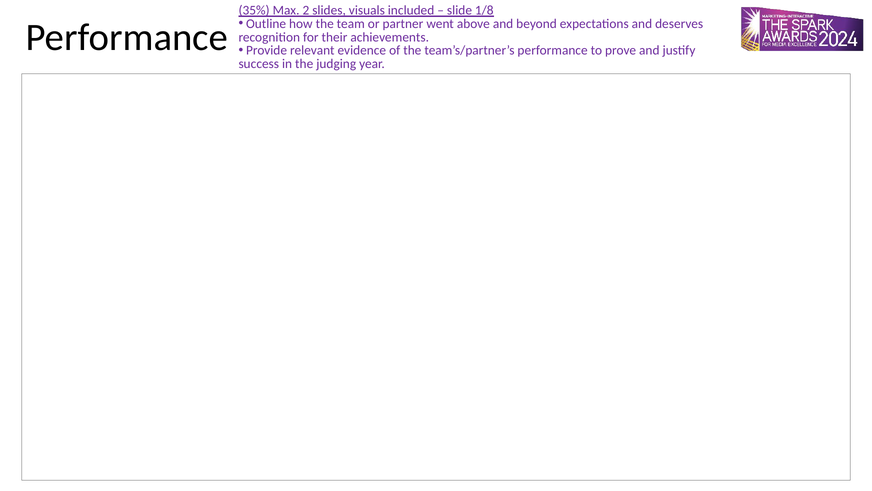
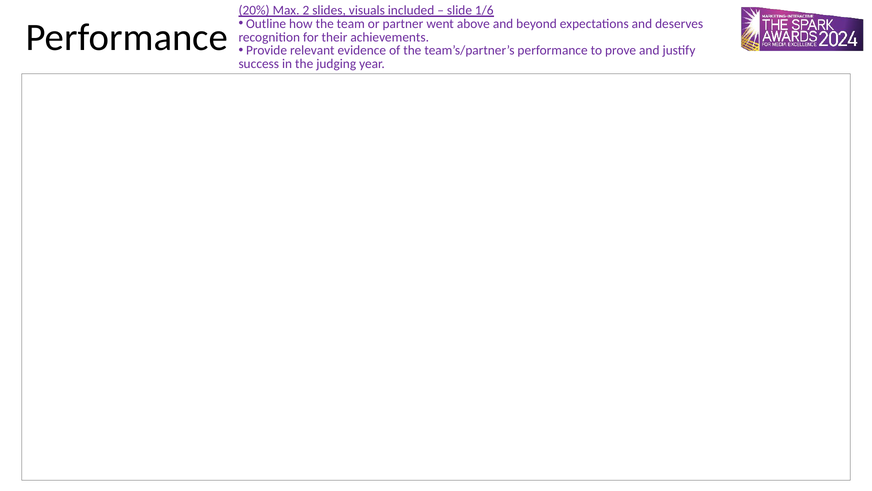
35%: 35% -> 20%
1/8: 1/8 -> 1/6
